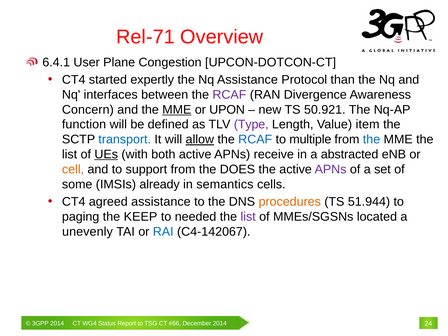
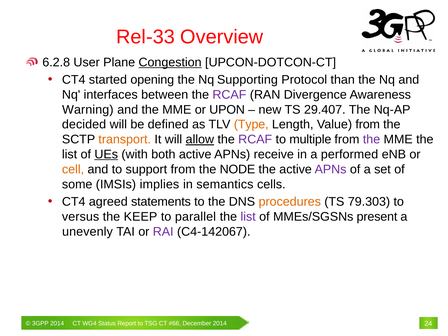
Rel-71: Rel-71 -> Rel-33
6.4.1: 6.4.1 -> 6.2.8
Congestion underline: none -> present
expertly: expertly -> opening
Nq Assistance: Assistance -> Supporting
Concern: Concern -> Warning
MME at (177, 110) underline: present -> none
50.921: 50.921 -> 29.407
function: function -> decided
Type colour: purple -> orange
Value item: item -> from
transport colour: blue -> orange
RCAF at (255, 139) colour: blue -> purple
the at (372, 139) colour: blue -> purple
abstracted: abstracted -> performed
DOES: DOES -> NODE
already: already -> implies
agreed assistance: assistance -> statements
51.944: 51.944 -> 79.303
paging: paging -> versus
needed: needed -> parallel
located: located -> present
RAI colour: blue -> purple
